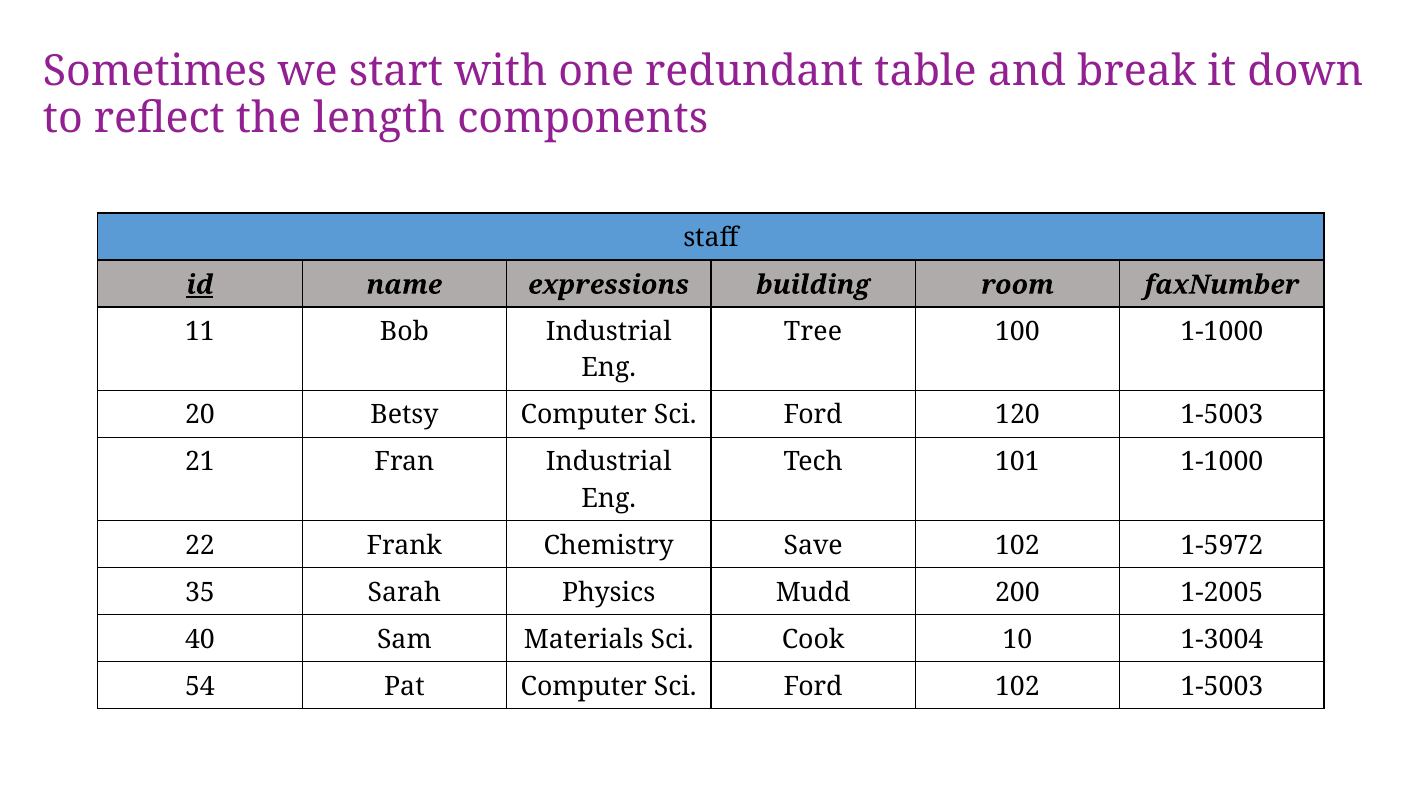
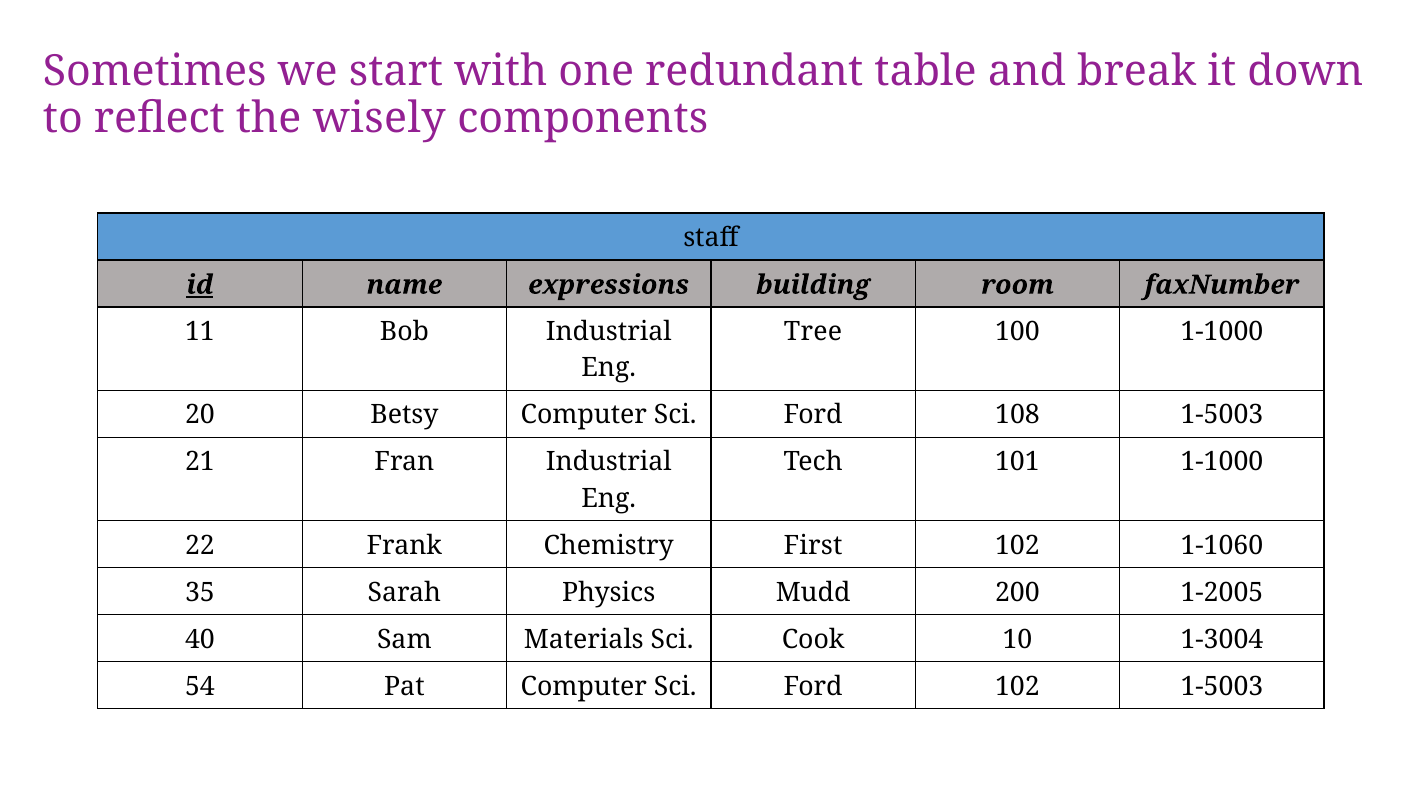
length: length -> wisely
120: 120 -> 108
Save: Save -> First
1-5972: 1-5972 -> 1-1060
